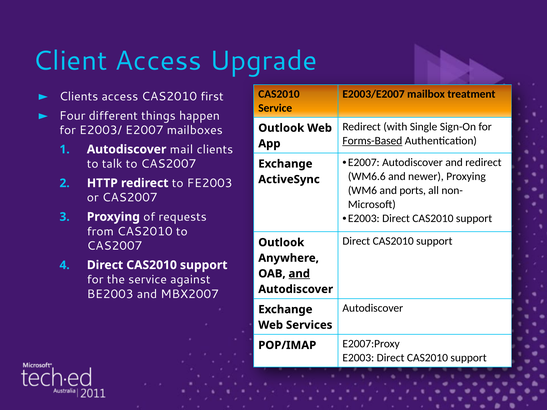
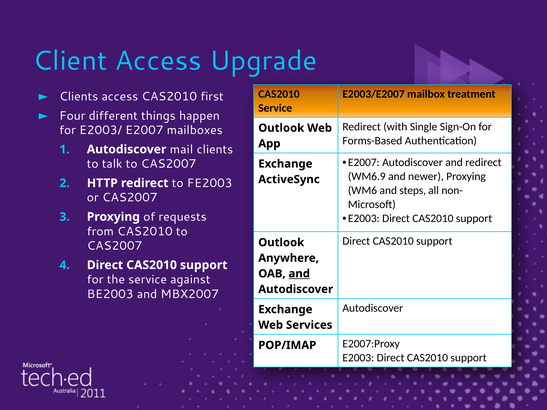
Forms-Based underline: present -> none
WM6.6: WM6.6 -> WM6.9
ports: ports -> steps
